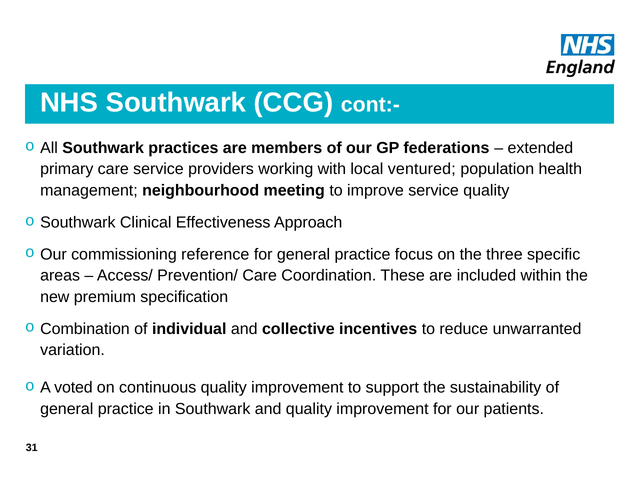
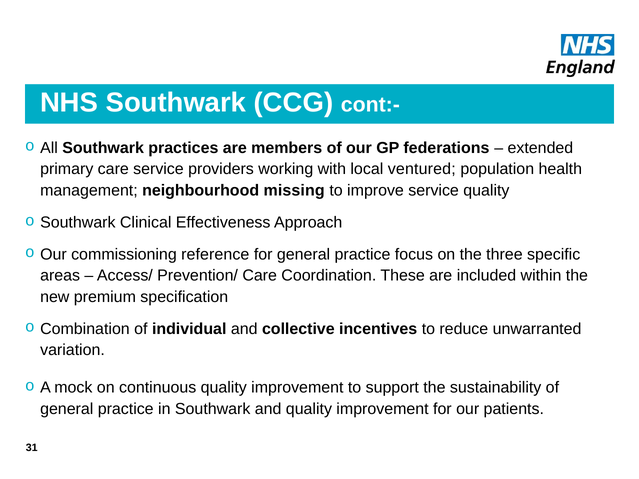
meeting: meeting -> missing
voted: voted -> mock
